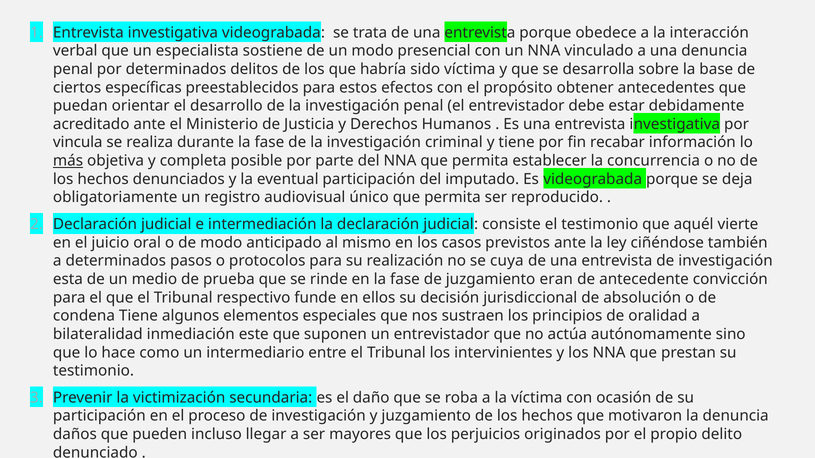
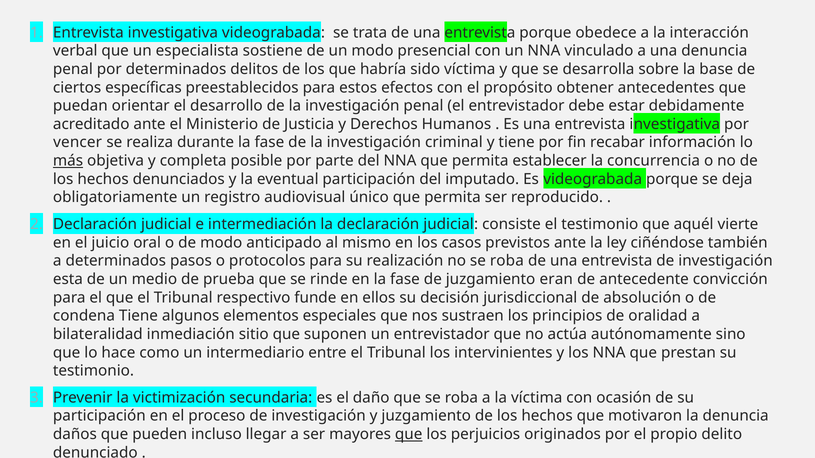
vincula: vincula -> vencer
no se cuya: cuya -> roba
este: este -> sitio
que at (409, 435) underline: none -> present
